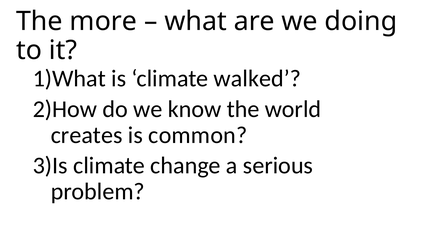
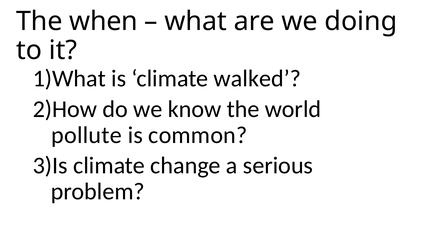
more: more -> when
creates: creates -> pollute
